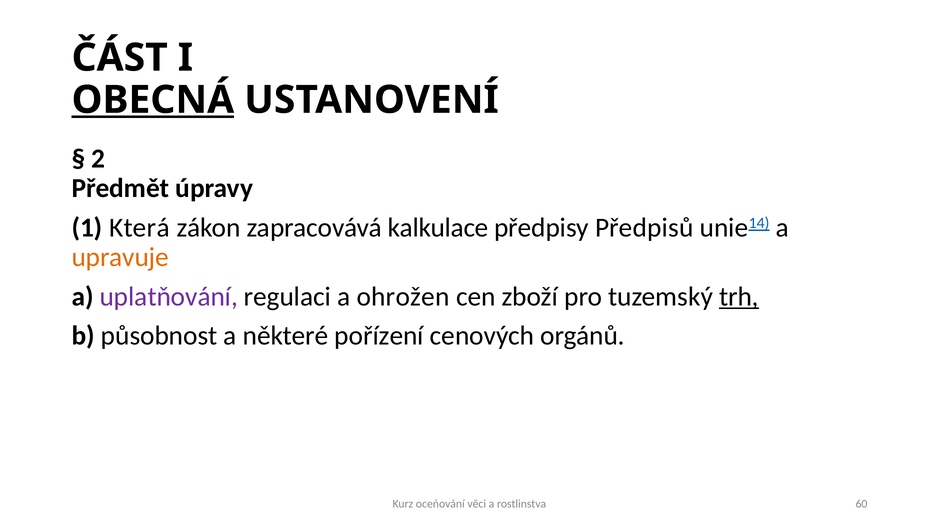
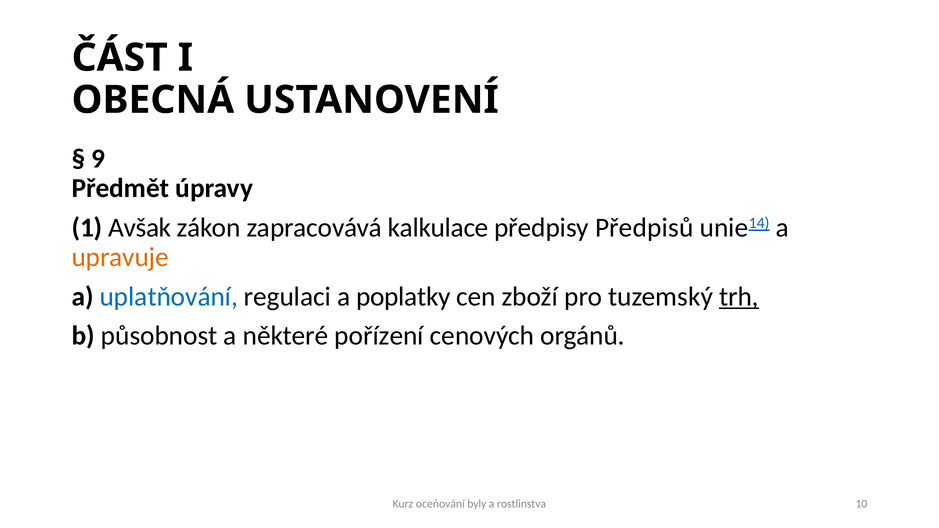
OBECNÁ underline: present -> none
2: 2 -> 9
Která: Která -> Avšak
uplatňování colour: purple -> blue
ohrožen: ohrožen -> poplatky
věci: věci -> byly
60: 60 -> 10
